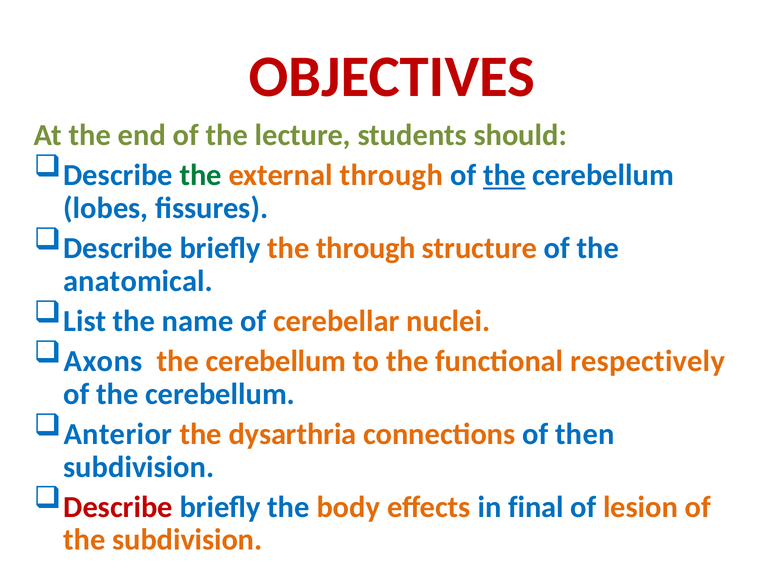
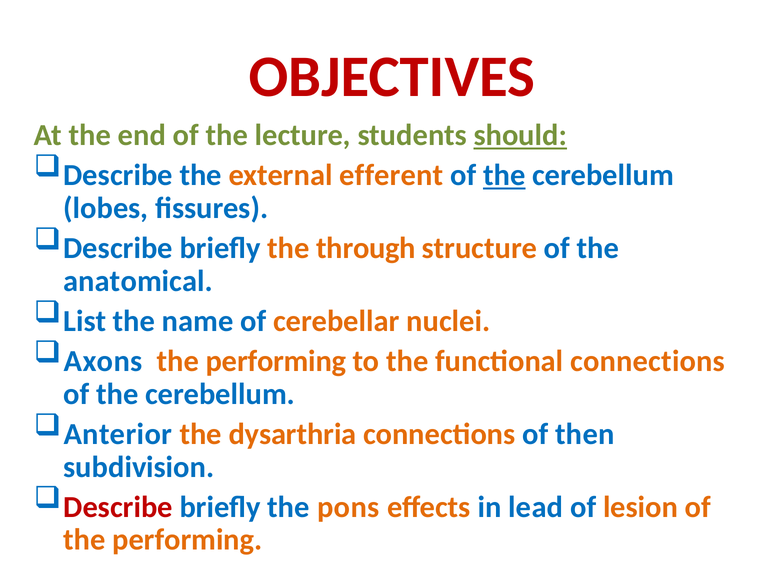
should underline: none -> present
the at (201, 175) colour: green -> blue
external through: through -> efferent
cerebellum at (276, 361): cerebellum -> performing
functional respectively: respectively -> connections
body: body -> pons
final: final -> lead
subdivision at (187, 540): subdivision -> performing
